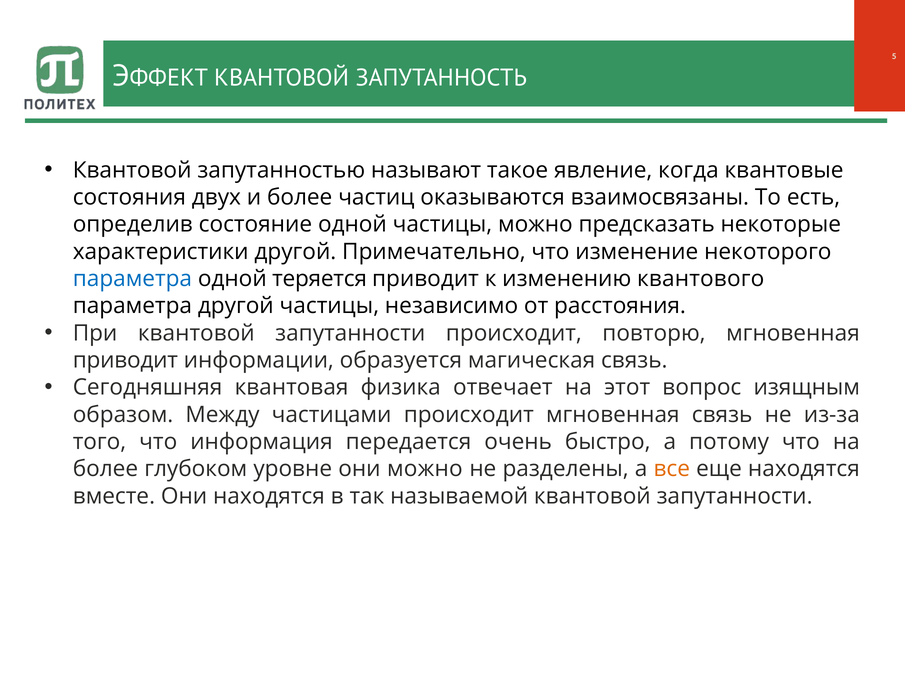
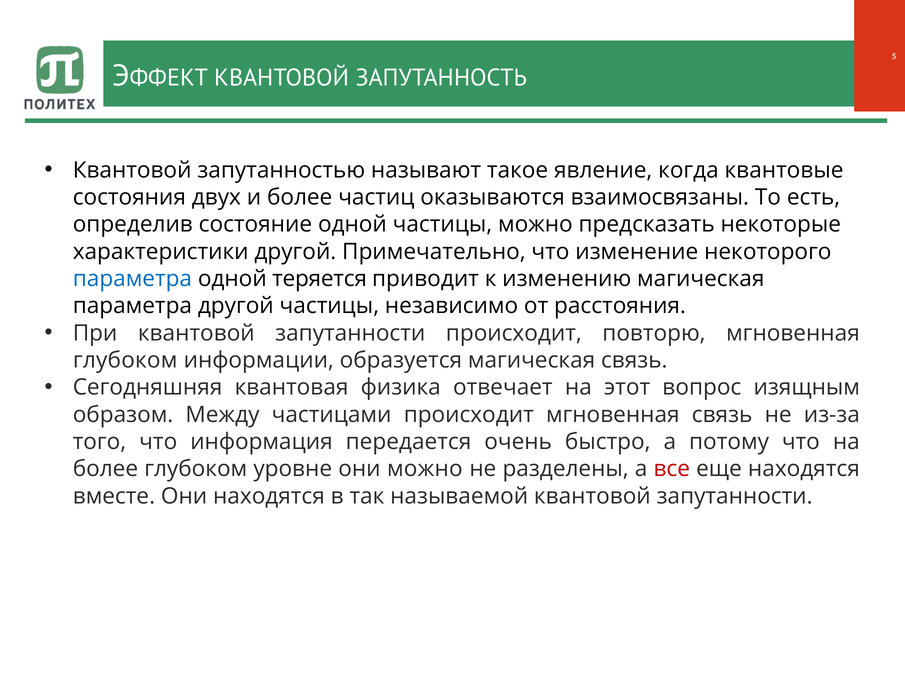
изменению квантового: квантового -> магическая
приводит at (125, 360): приводит -> глубоком
все colour: orange -> red
